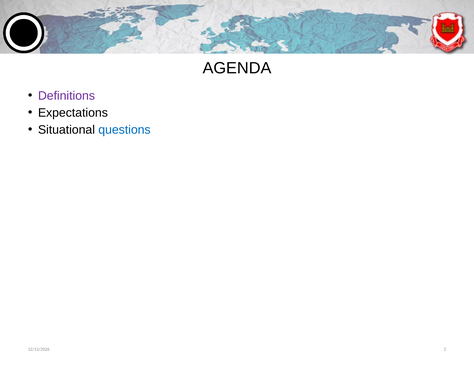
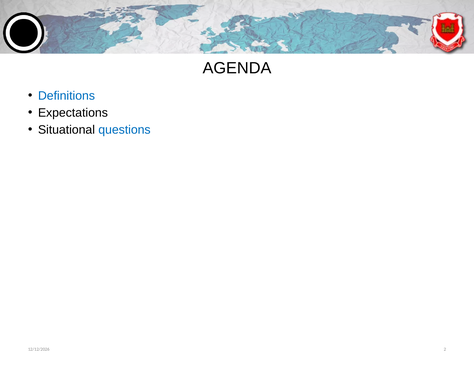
Definitions colour: purple -> blue
